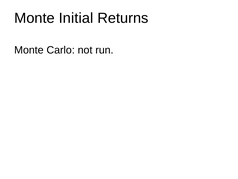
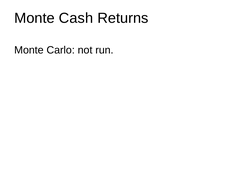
Initial: Initial -> Cash
